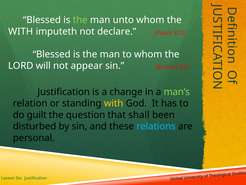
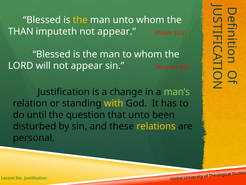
the at (80, 20) colour: light green -> yellow
WITH at (21, 31): WITH -> THAN
imputeth not declare: declare -> appear
guilt: guilt -> until
that shall: shall -> unto
relations colour: light blue -> yellow
